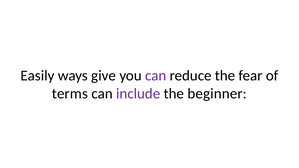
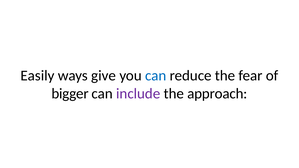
can at (156, 76) colour: purple -> blue
terms: terms -> bigger
beginner: beginner -> approach
